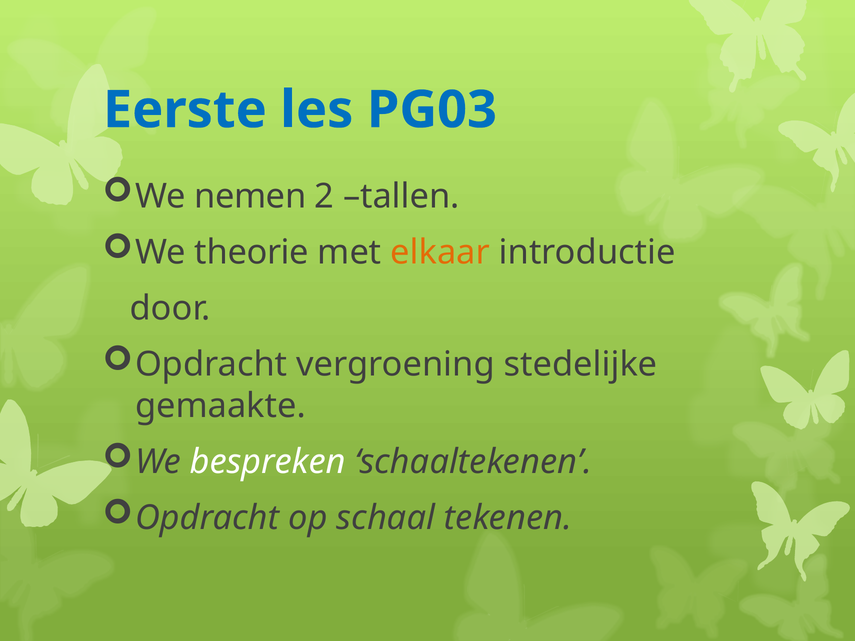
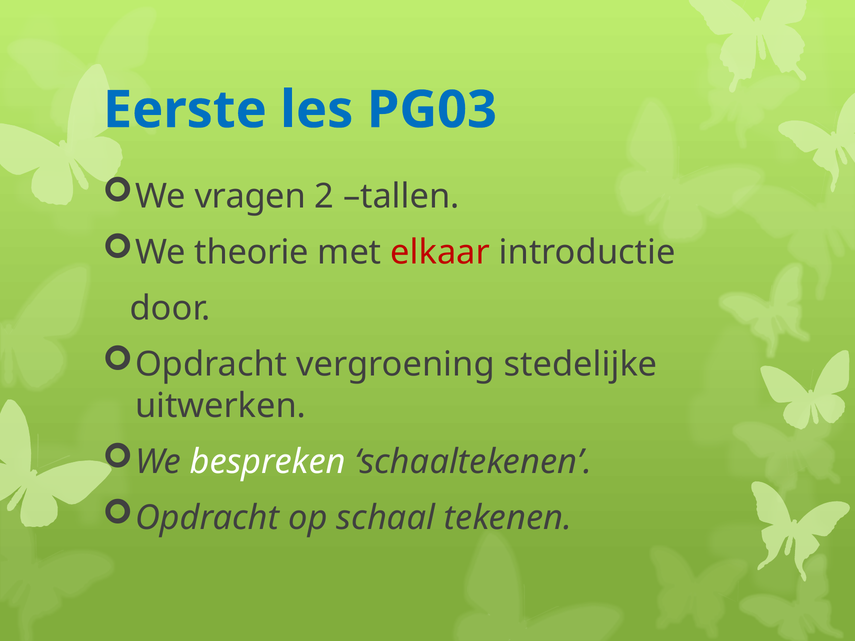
nemen: nemen -> vragen
elkaar colour: orange -> red
gemaakte: gemaakte -> uitwerken
